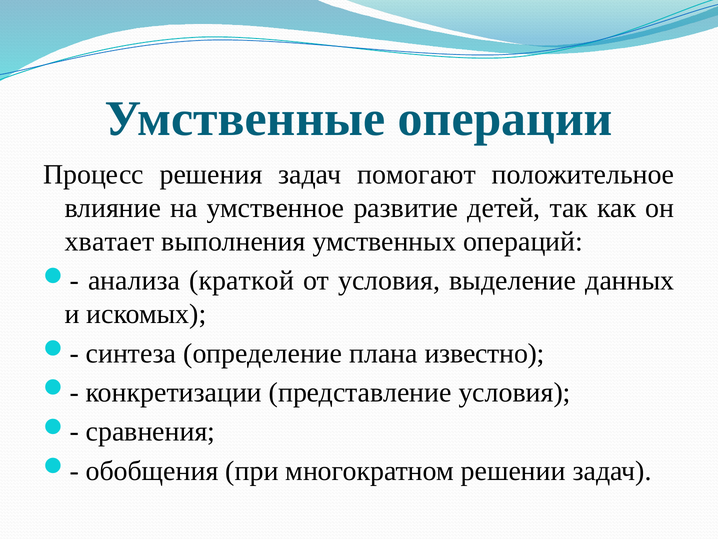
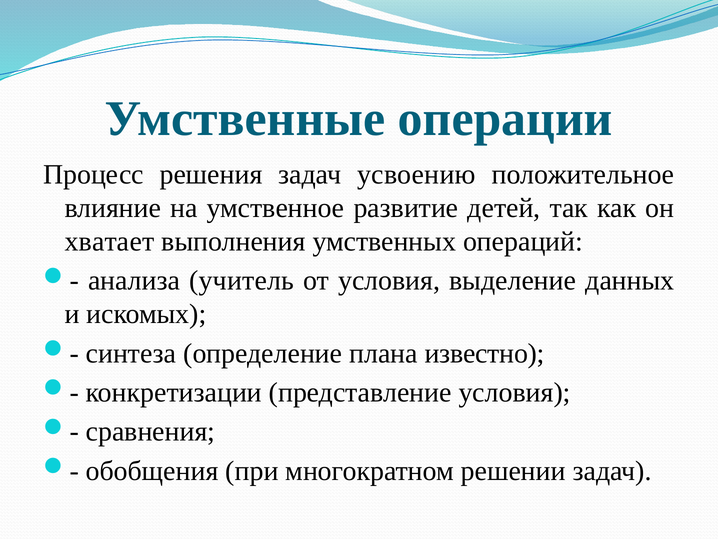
помогают: помогают -> усвоению
краткой: краткой -> учитель
